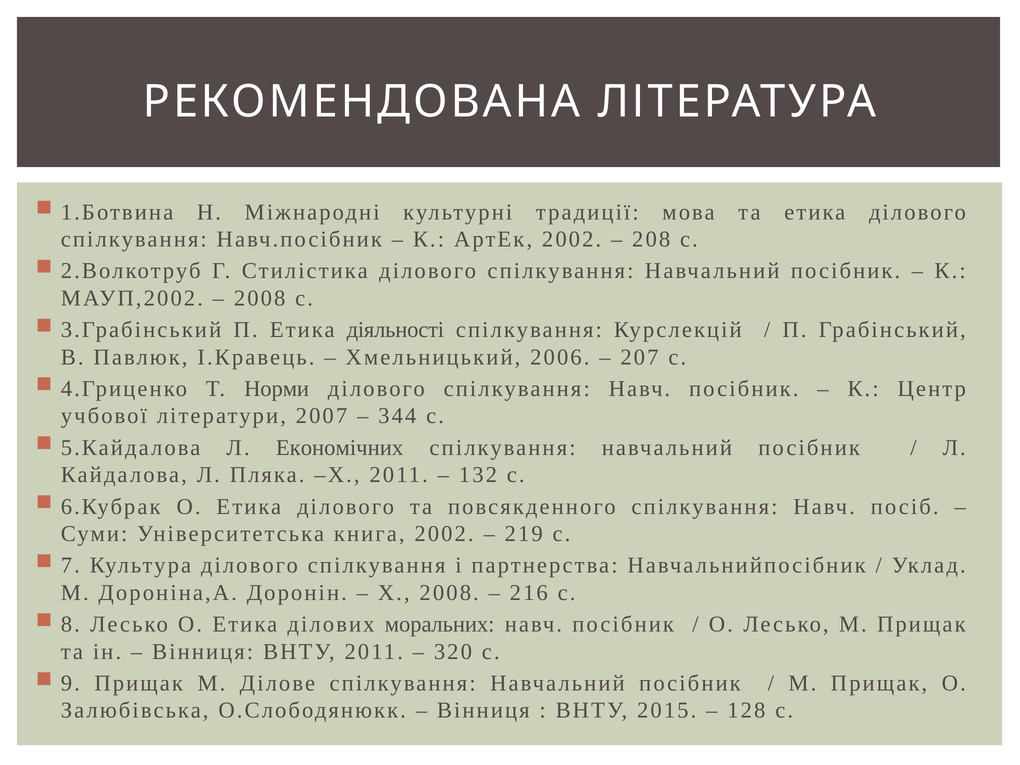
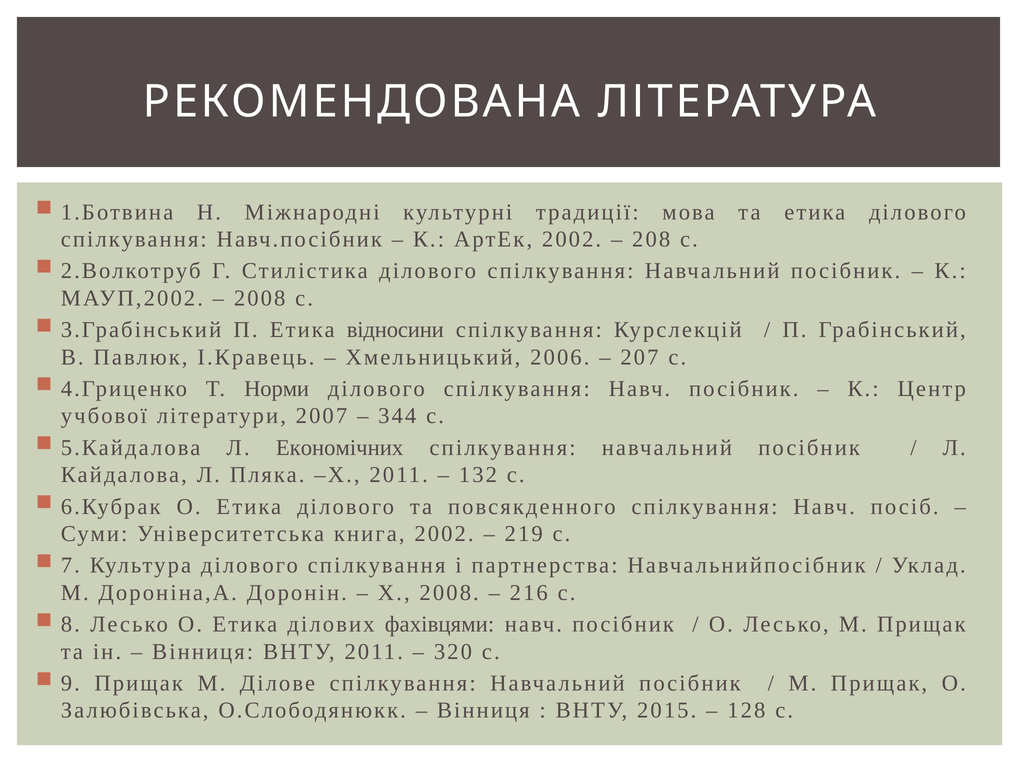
діяльності: діяльності -> відносини
моральних: моральних -> фахівцями
